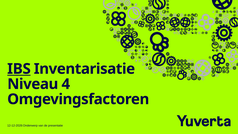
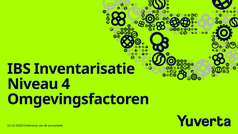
IBS underline: present -> none
